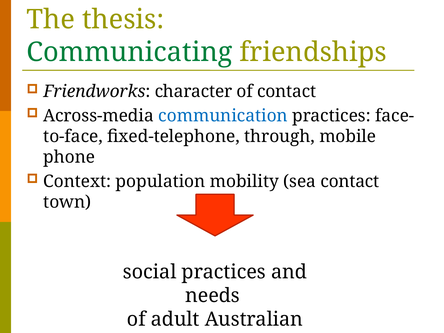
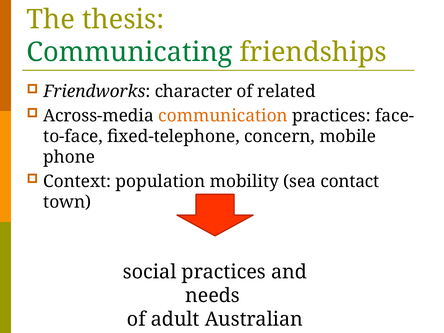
of contact: contact -> related
communication colour: blue -> orange
through: through -> concern
